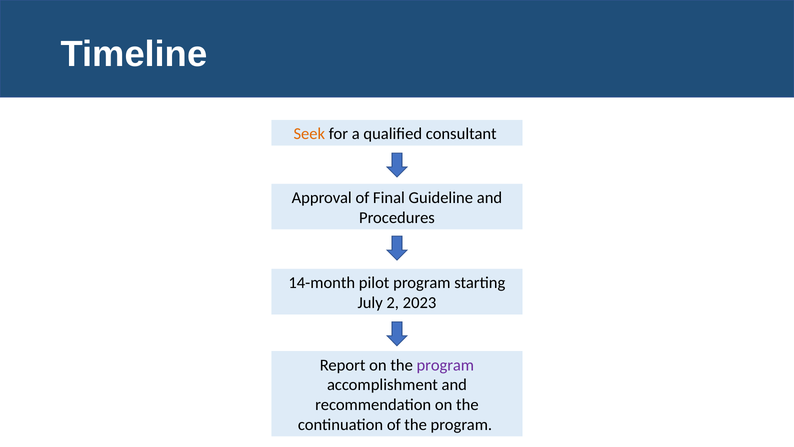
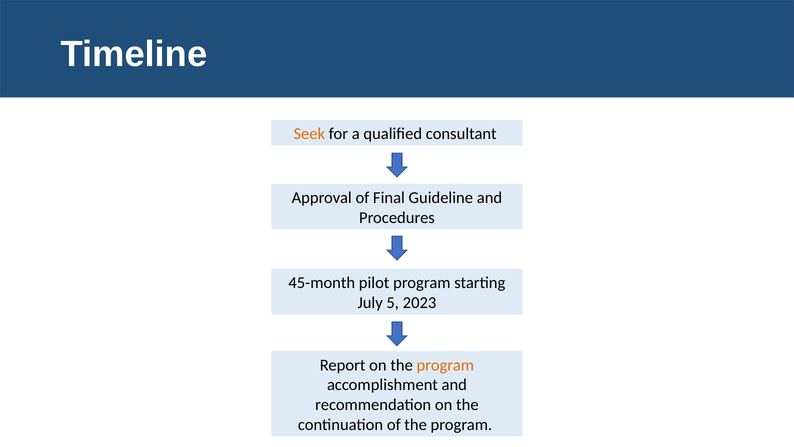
14-month: 14-month -> 45-month
2: 2 -> 5
program at (445, 365) colour: purple -> orange
